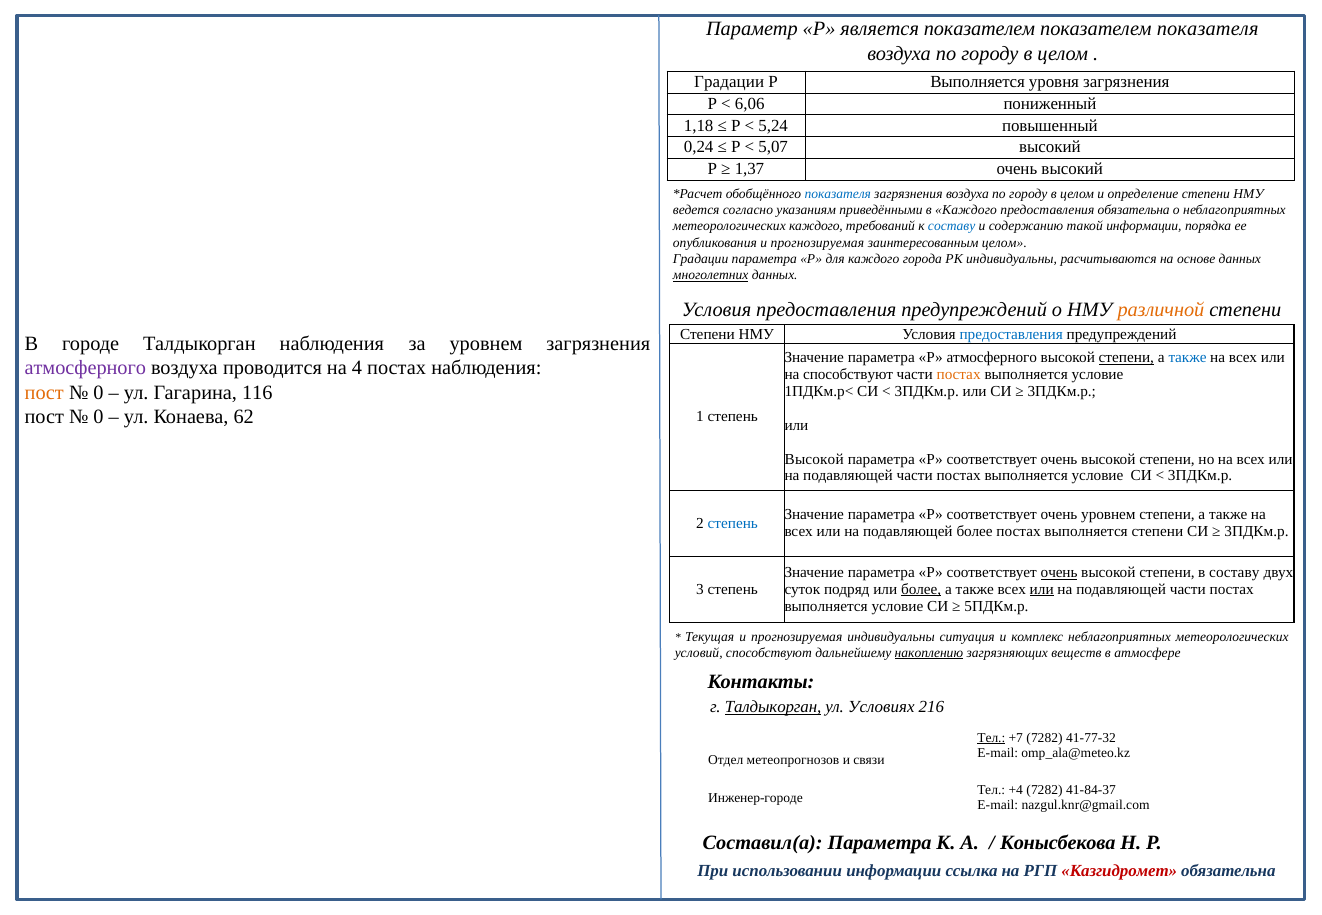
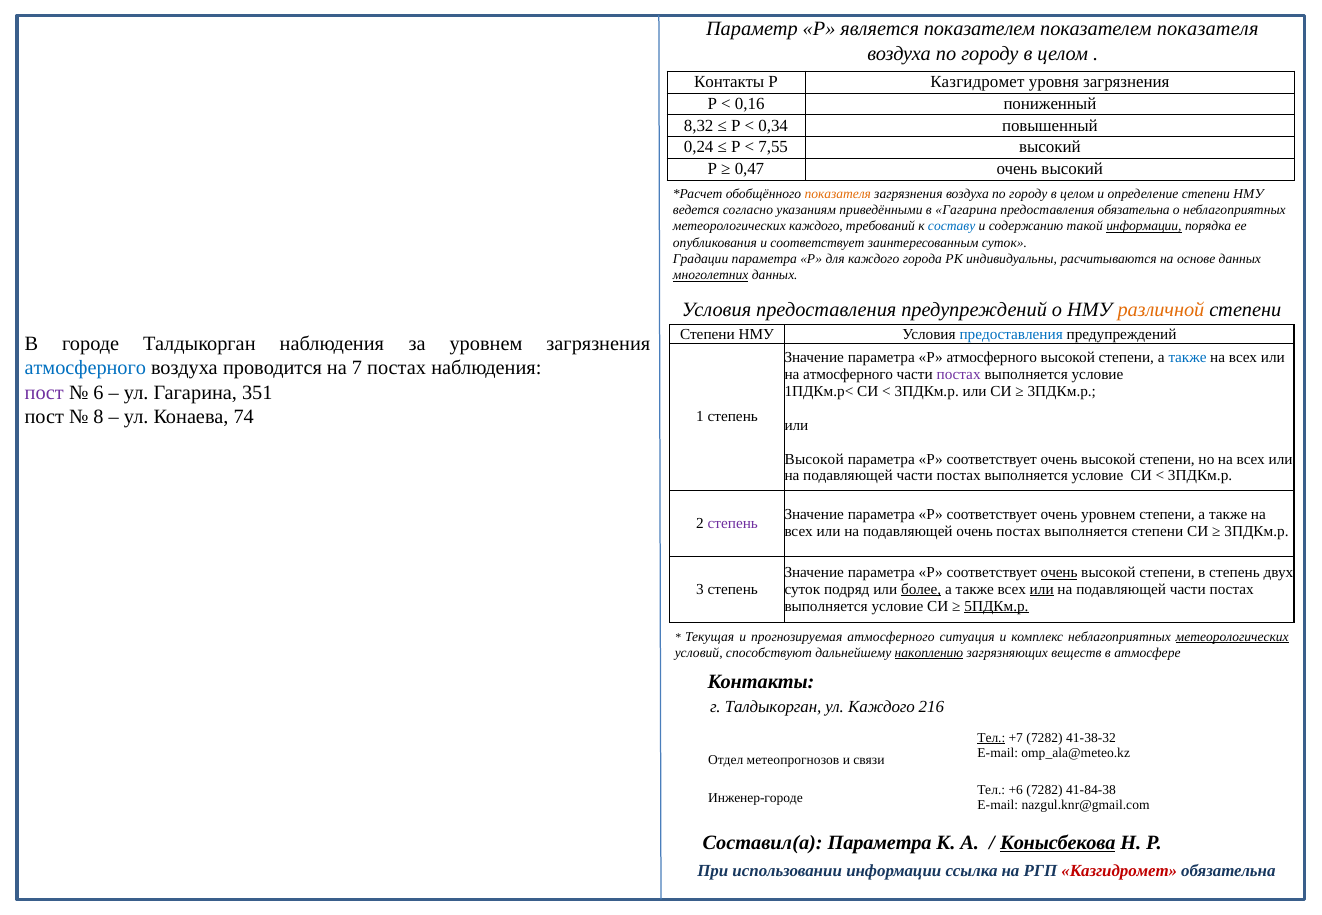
Градации at (729, 82): Градации -> Контакты
Р Выполняется: Выполняется -> Казгидромет
6,06: 6,06 -> 0,16
1,18: 1,18 -> 8,32
5,24: 5,24 -> 0,34
5,07: 5,07 -> 7,55
1,37: 1,37 -> 0,47
показателя at (838, 194) colour: blue -> orange
в Каждого: Каждого -> Гагарина
информации at (1144, 227) underline: none -> present
опубликования и прогнозируемая: прогнозируемая -> соответствует
заинтересованным целом: целом -> суток
степени at (1126, 358) underline: present -> none
атмосферного at (85, 368) colour: purple -> blue
4: 4 -> 7
на способствуют: способствуют -> атмосферного
постах at (959, 375) colour: orange -> purple
пост at (44, 393) colour: orange -> purple
0 at (99, 393): 0 -> 6
116: 116 -> 351
0 at (99, 417): 0 -> 8
62: 62 -> 74
степень at (733, 523) colour: blue -> purple
подавляющей более: более -> очень
в составу: составу -> степень
5ПДКм.р underline: none -> present
прогнозируемая индивидуальны: индивидуальны -> атмосферного
метеорологических at (1232, 637) underline: none -> present
Талдыкорган at (773, 707) underline: present -> none
ул Условиях: Условиях -> Каждого
41-77-32: 41-77-32 -> 41-38-32
+4: +4 -> +6
41-84-37: 41-84-37 -> 41-84-38
Конысбекова underline: none -> present
